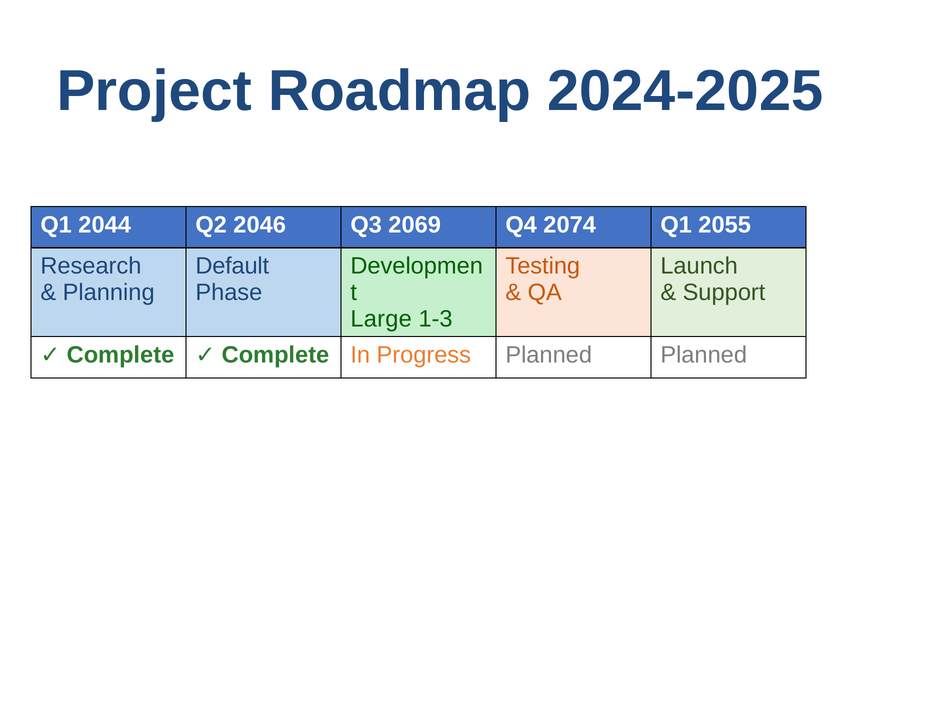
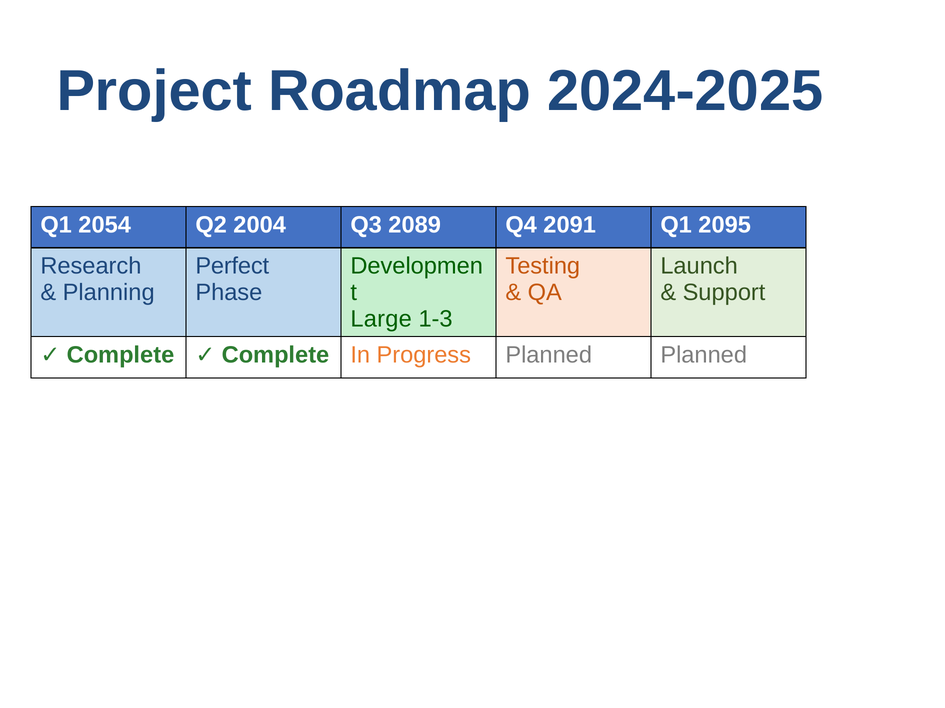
2044: 2044 -> 2054
2046: 2046 -> 2004
2069: 2069 -> 2089
2074: 2074 -> 2091
2055: 2055 -> 2095
Default: Default -> Perfect
